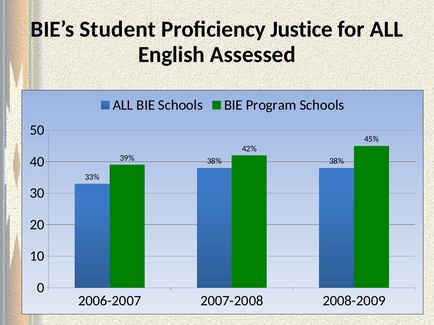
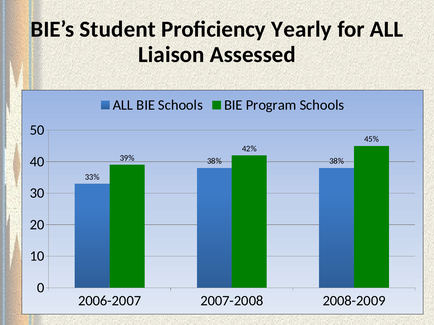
Justice: Justice -> Yearly
English: English -> Liaison
